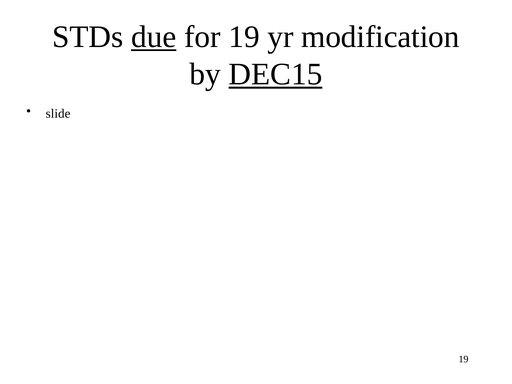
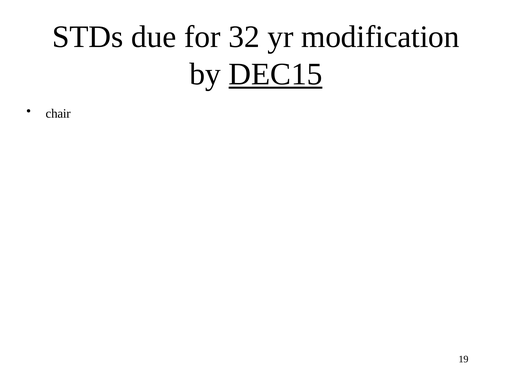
due underline: present -> none
for 19: 19 -> 32
slide: slide -> chair
